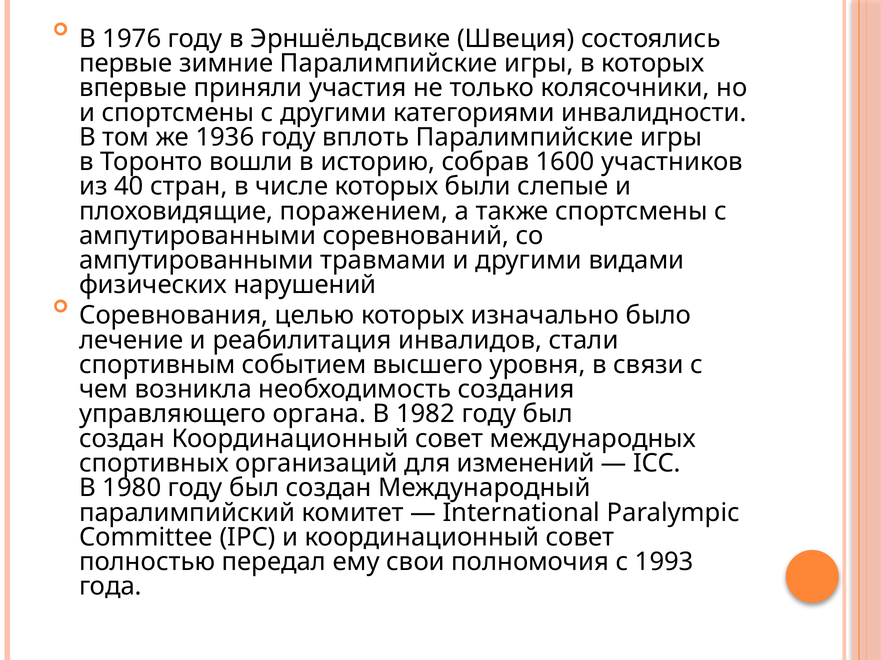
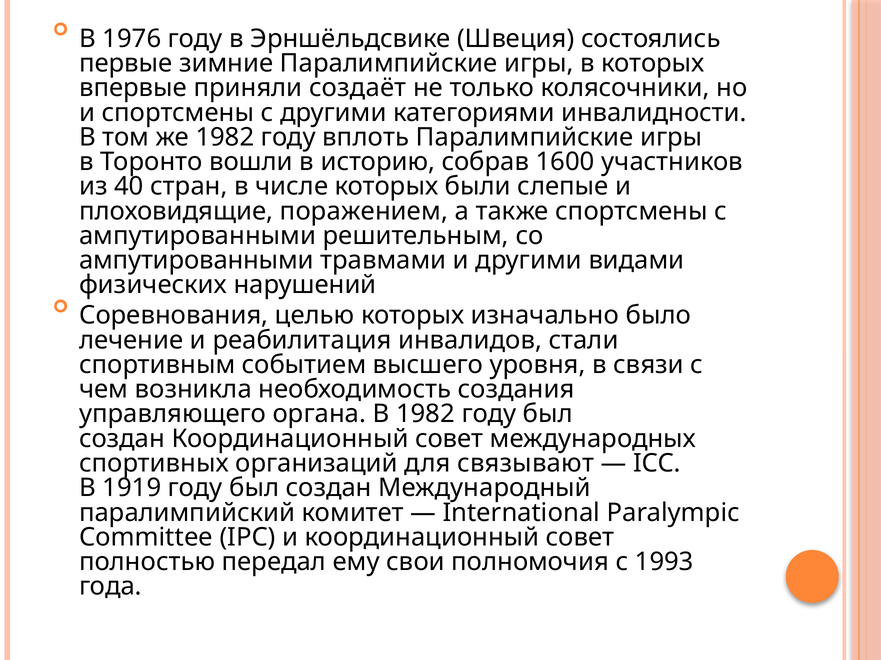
участия: участия -> создаёт
же 1936: 1936 -> 1982
соревнований: соревнований -> решительным
изменений: изменений -> связывают
1980: 1980 -> 1919
